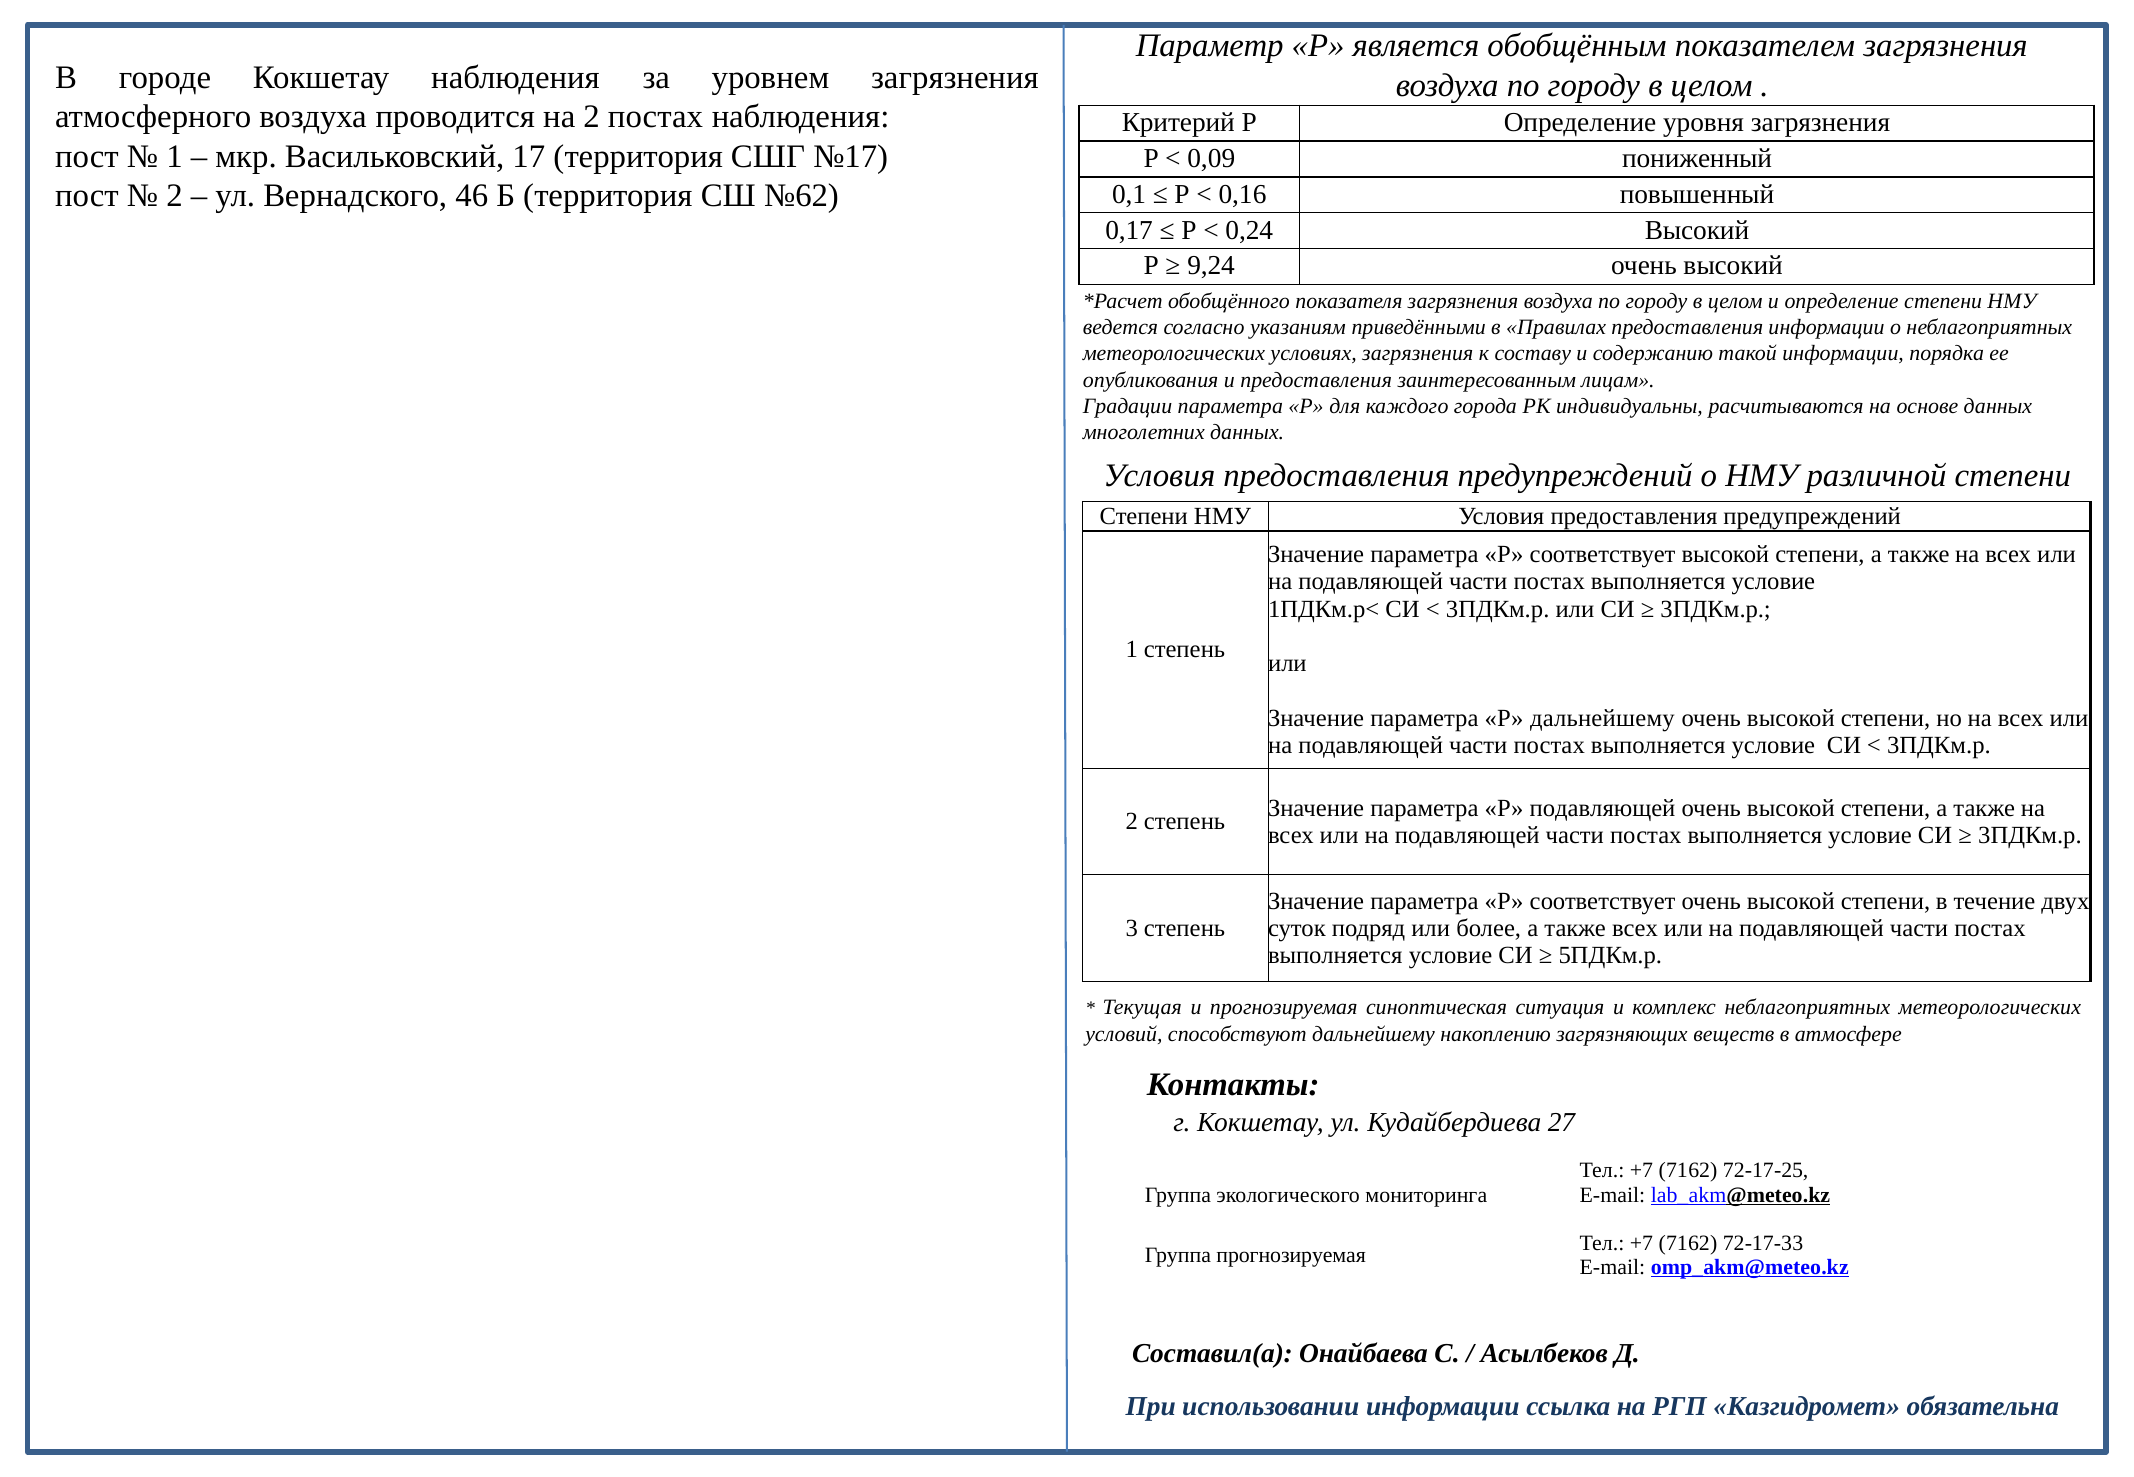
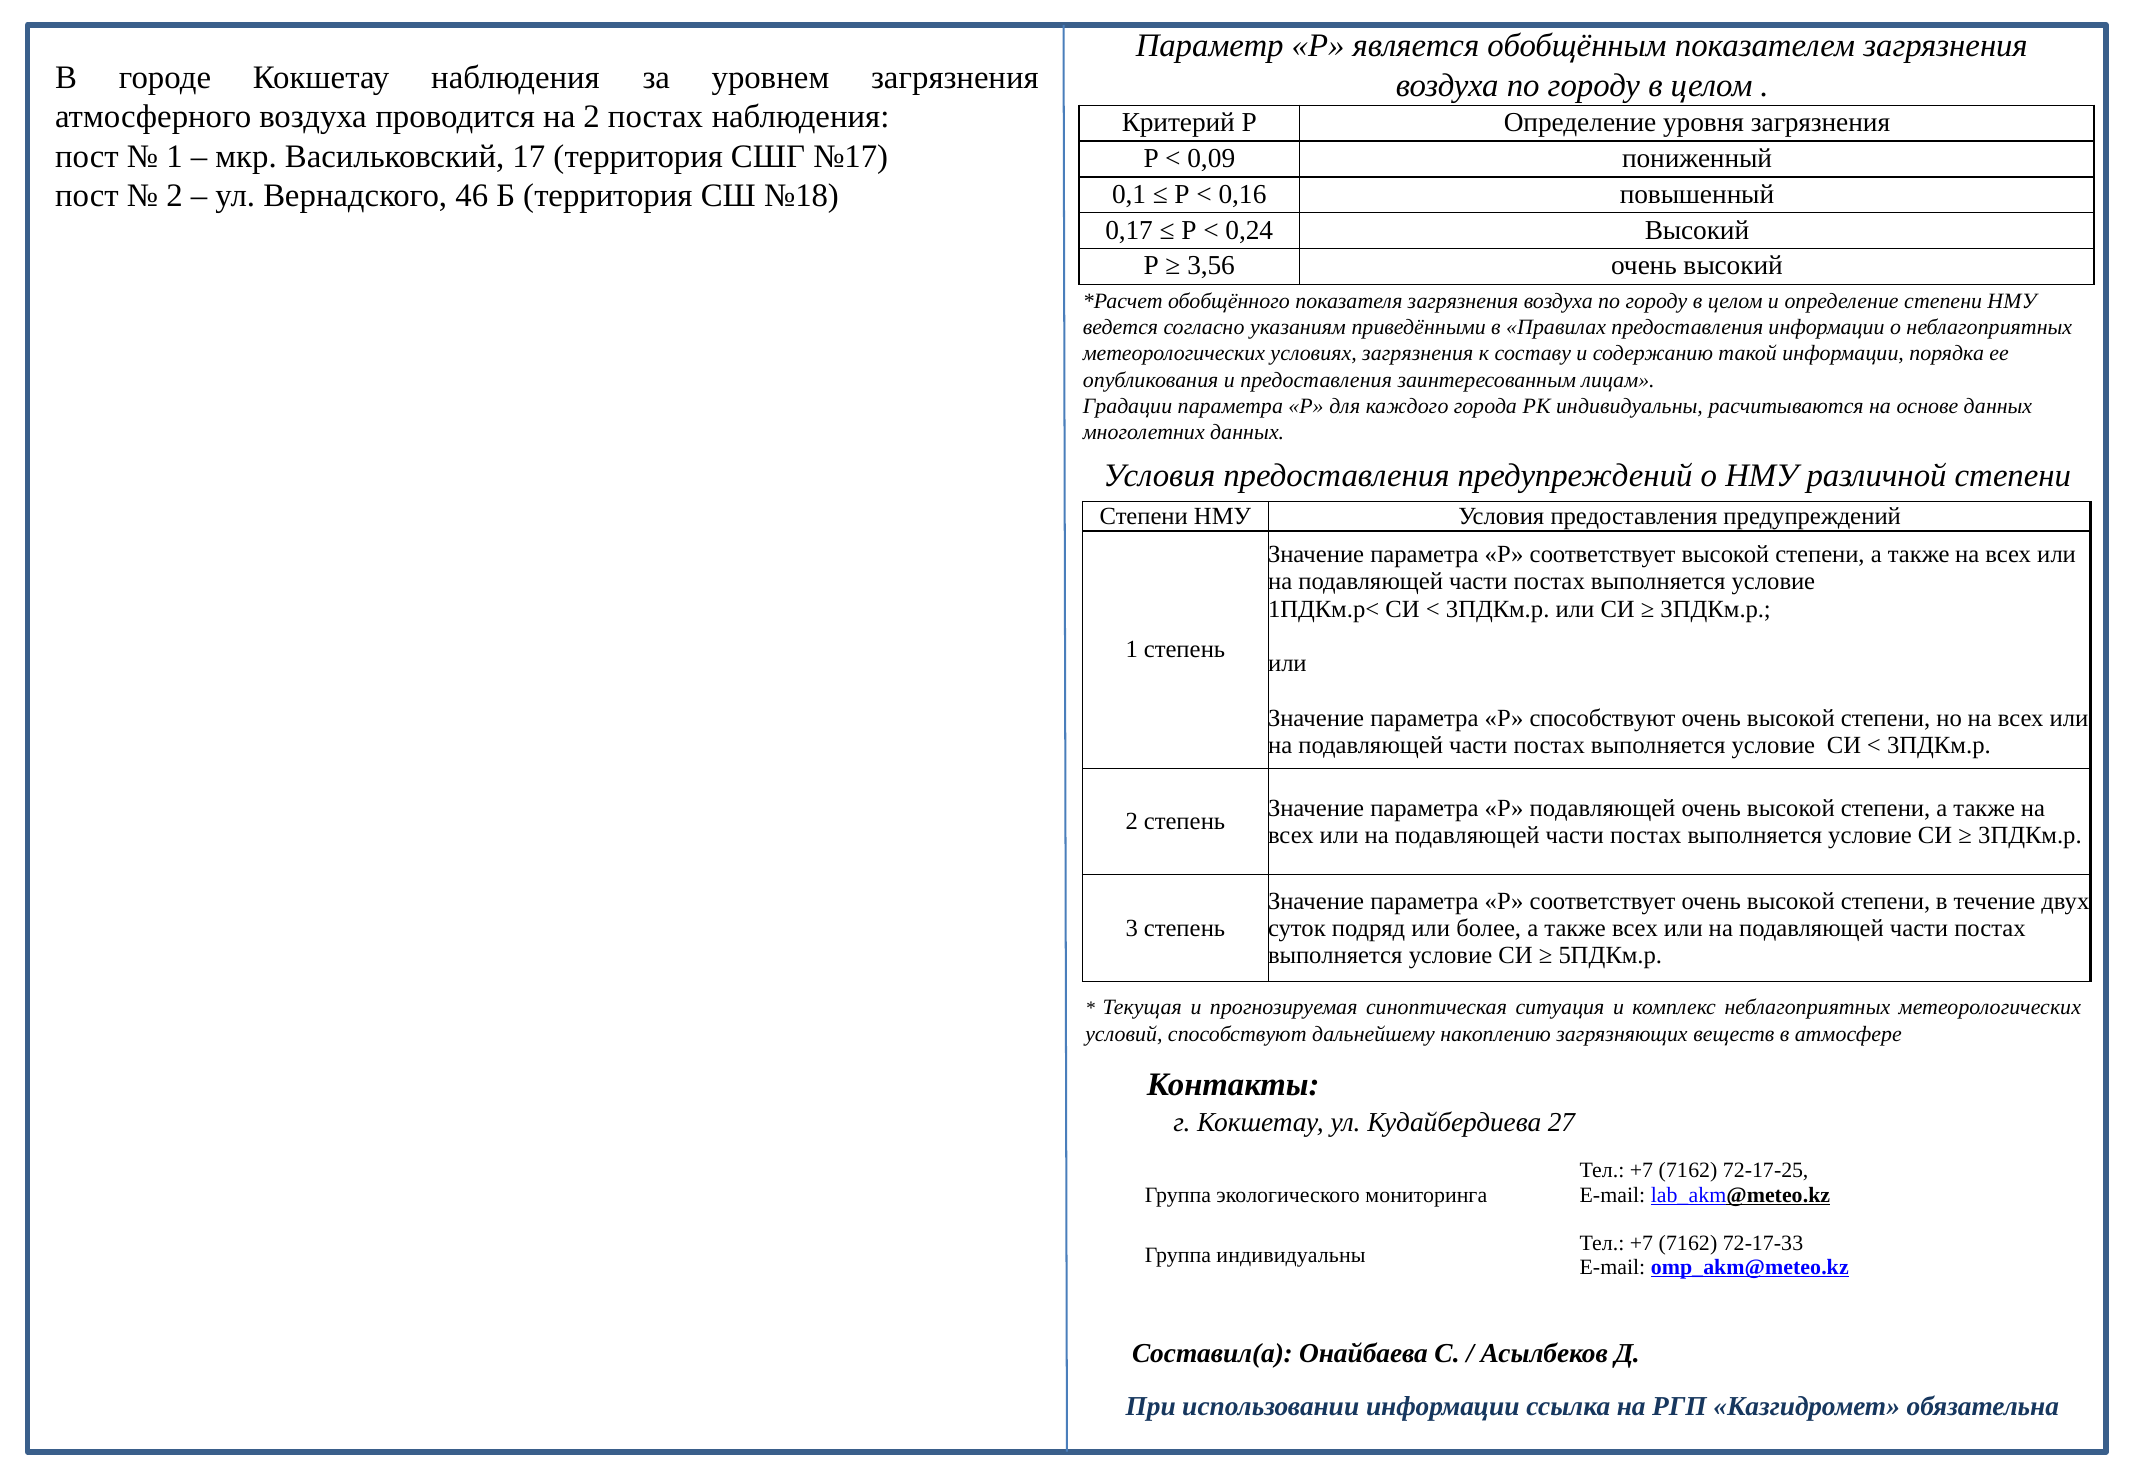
№62: №62 -> №18
9,24: 9,24 -> 3,56
Р дальнейшему: дальнейшему -> способствуют
Группа прогнозируемая: прогнозируемая -> индивидуальны
